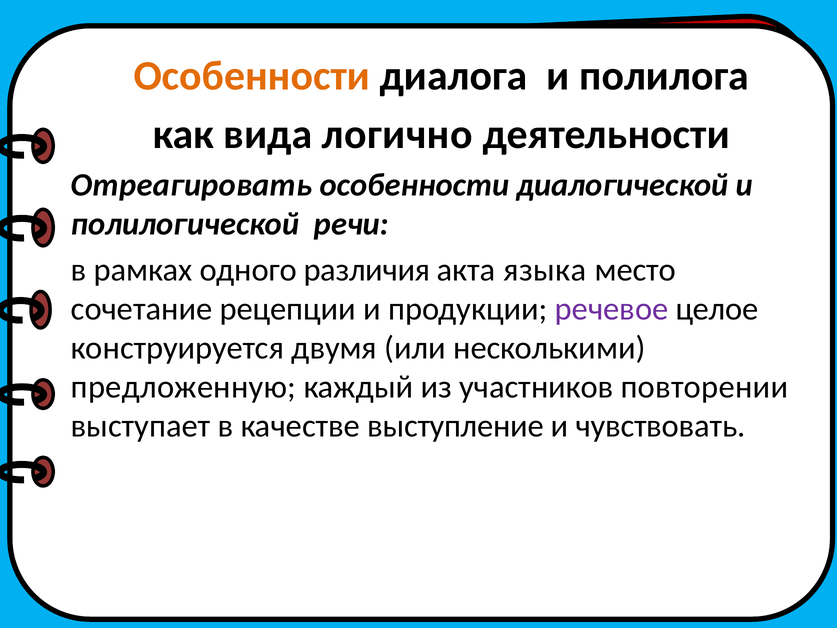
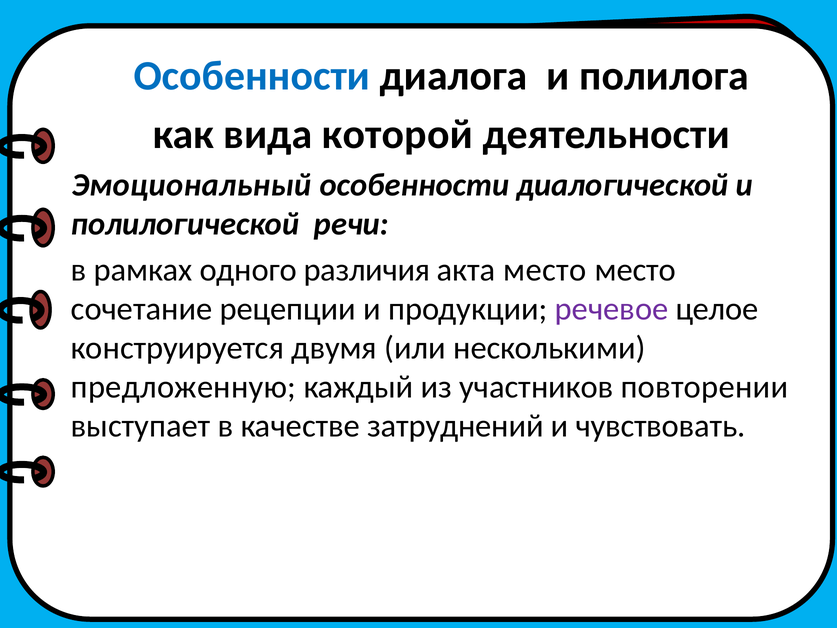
Особенности at (252, 76) colour: orange -> blue
логично: логично -> которой
Отреагировать: Отреагировать -> Эмоциональный
акта языка: языка -> место
выступление: выступление -> затруднений
